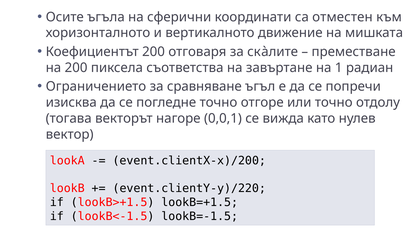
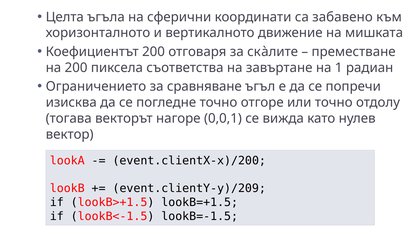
Осите: Осите -> Целта
отместен: отместен -> забавено
event.clientY-y)/220: event.clientY-y)/220 -> event.clientY-y)/209
